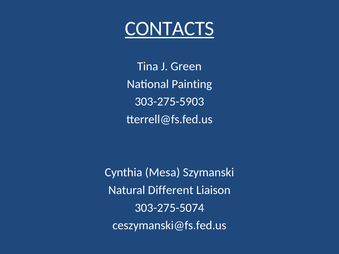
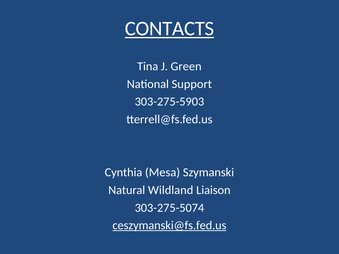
Painting: Painting -> Support
Different: Different -> Wildland
ceszymanski@fs.fed.us underline: none -> present
